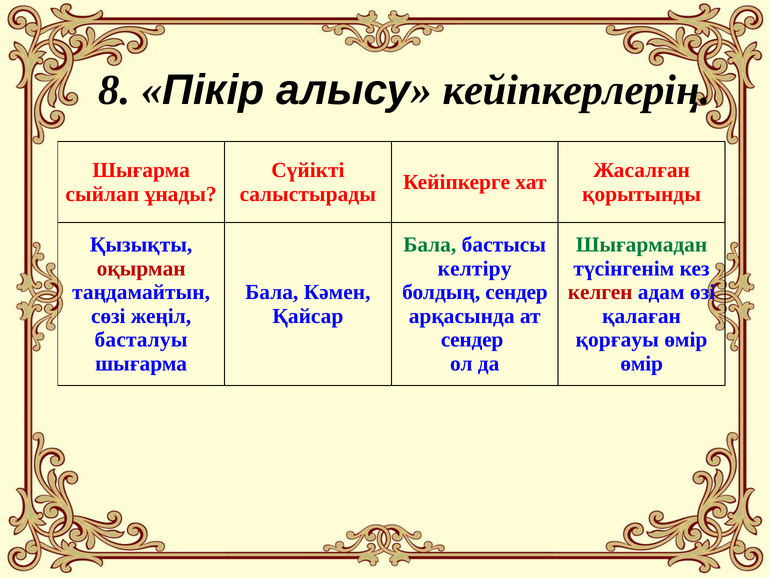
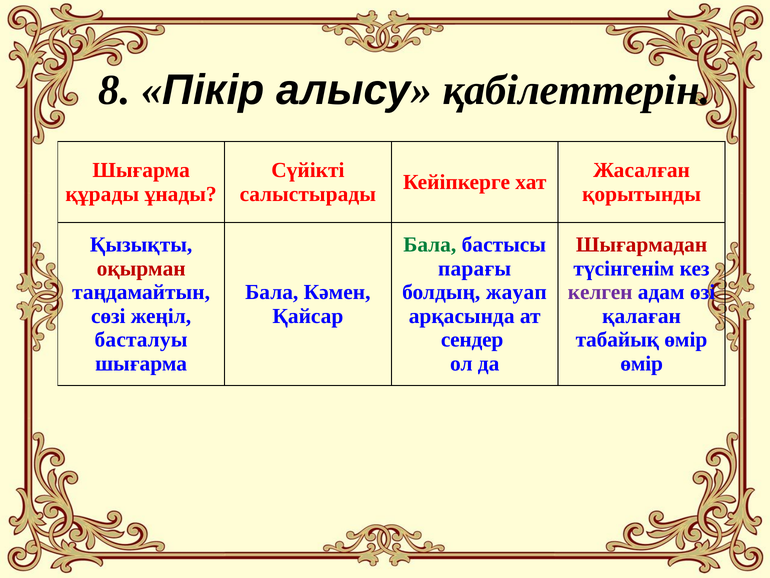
кейіпкерлерің: кейіпкерлерің -> қабілеттерін
сыйлап: сыйлап -> құрады
Шығармадан colour: green -> red
келтіру: келтіру -> парағы
болдың сендер: сендер -> жауап
келген colour: red -> purple
қорғауы: қорғауы -> табайық
